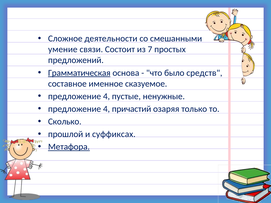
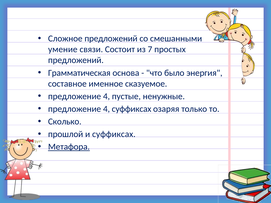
Сложное деятельности: деятельности -> предложений
Грамматическая underline: present -> none
средств: средств -> энергия
4 причастий: причастий -> суффиксах
